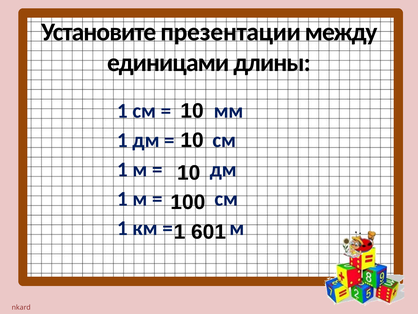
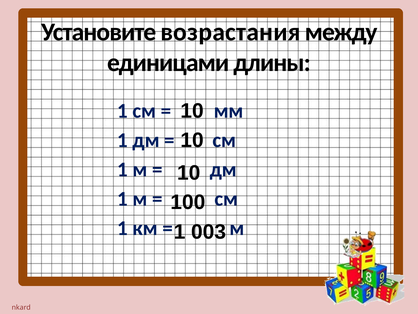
презентации: презентации -> возрастания
601: 601 -> 003
